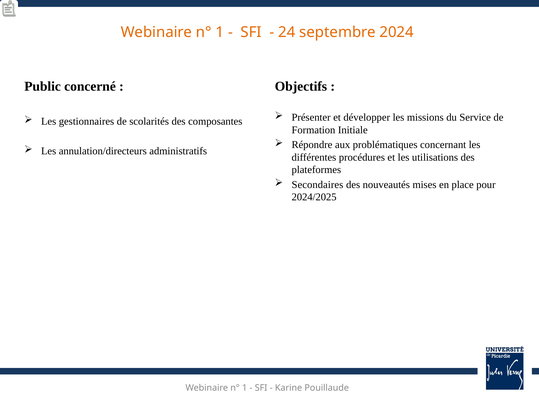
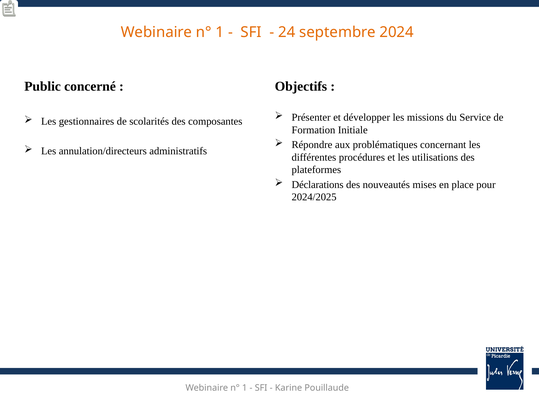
Secondaires: Secondaires -> Déclarations
